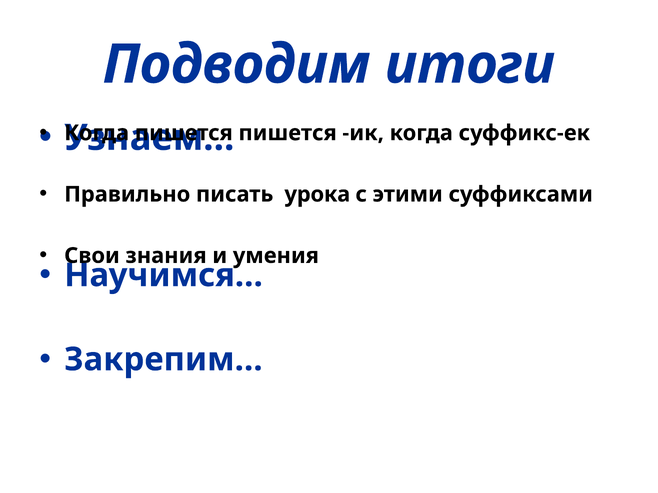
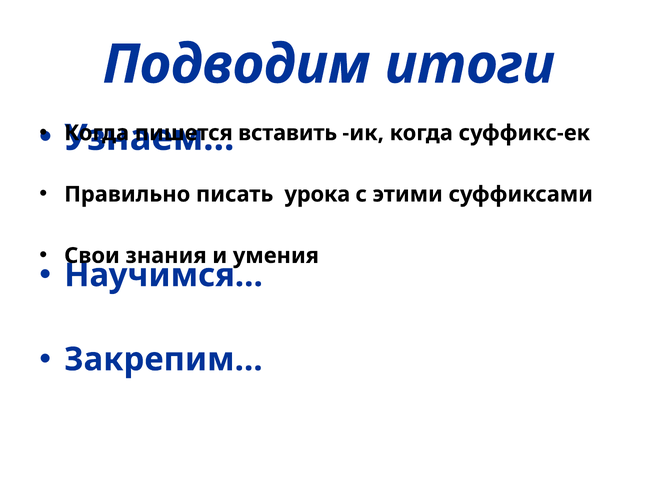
пишется at (288, 133): пишется -> вставить
